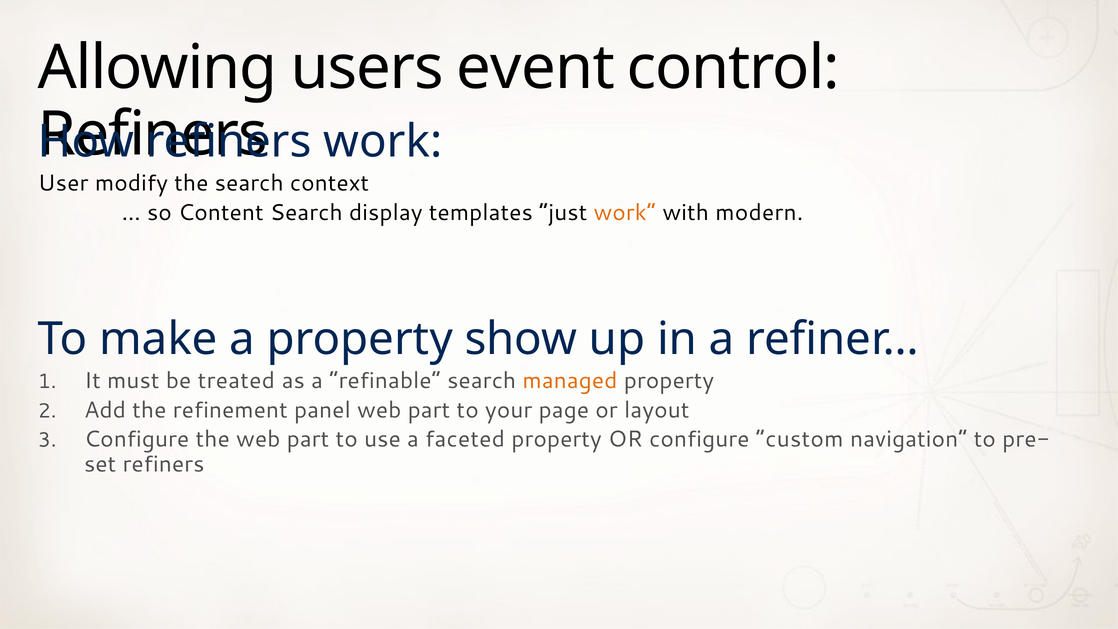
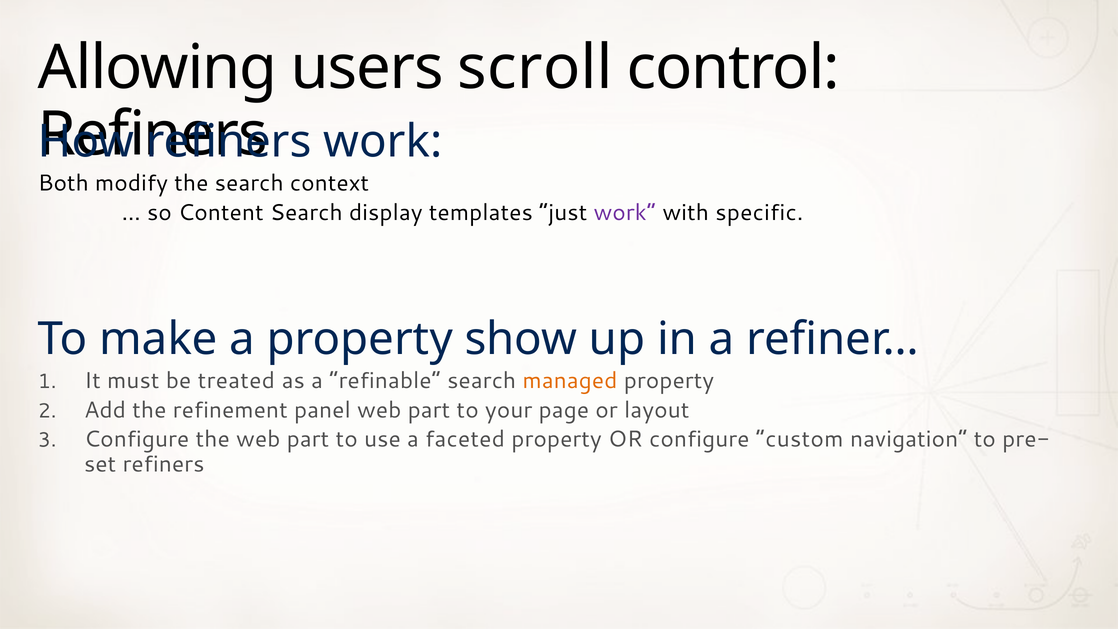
event: event -> scroll
User: User -> Both
work at (625, 213) colour: orange -> purple
modern: modern -> specific
